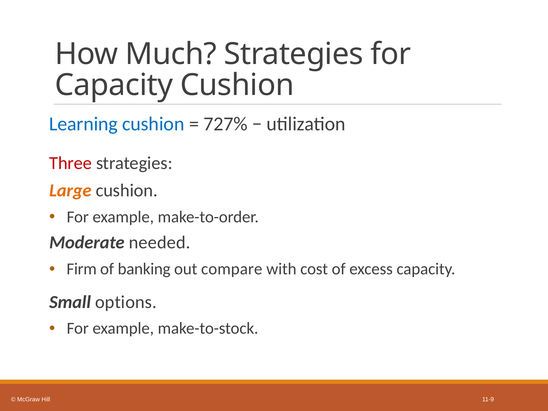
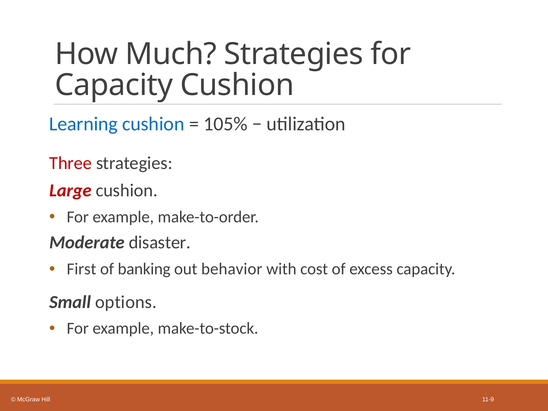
727%: 727% -> 105%
Large colour: orange -> red
needed: needed -> disaster
Firm: Firm -> First
compare: compare -> behavior
